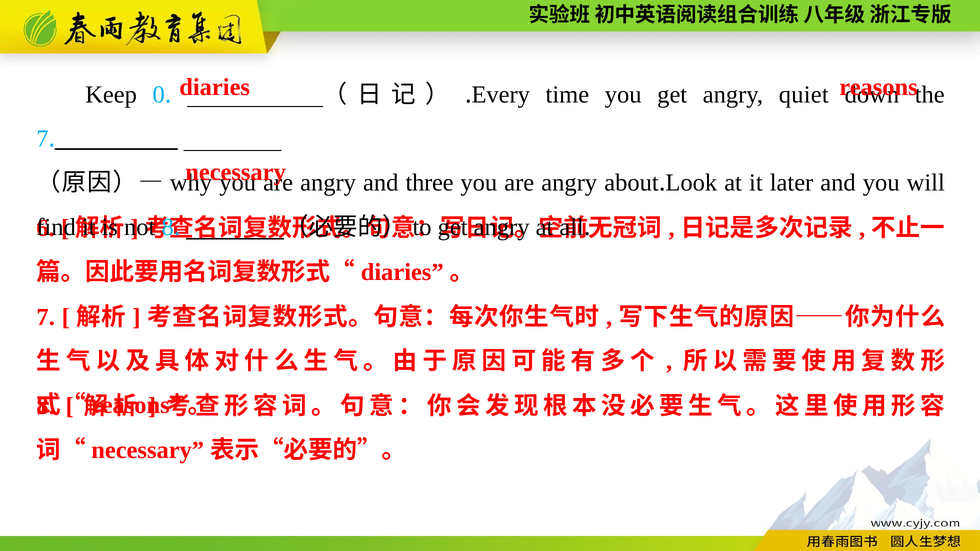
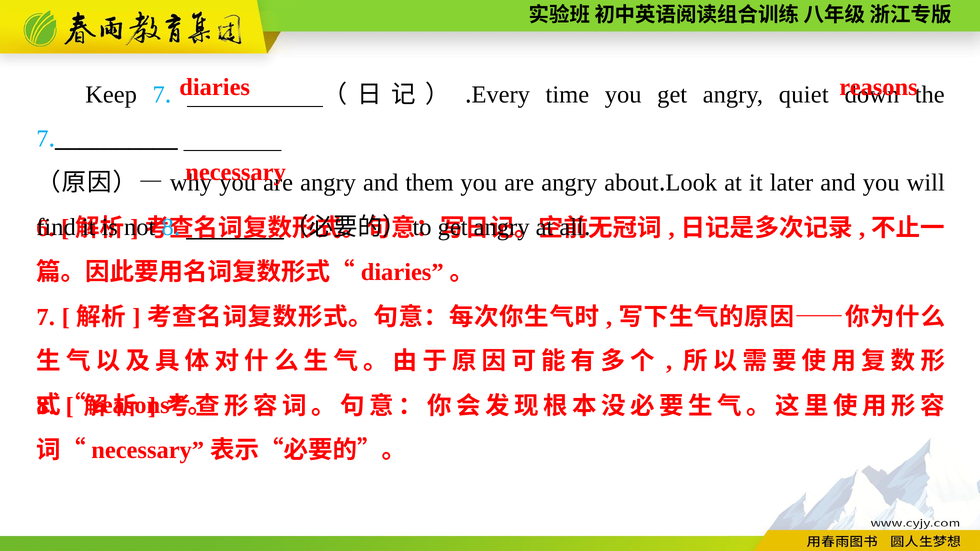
Keep 0: 0 -> 7
three: three -> them
